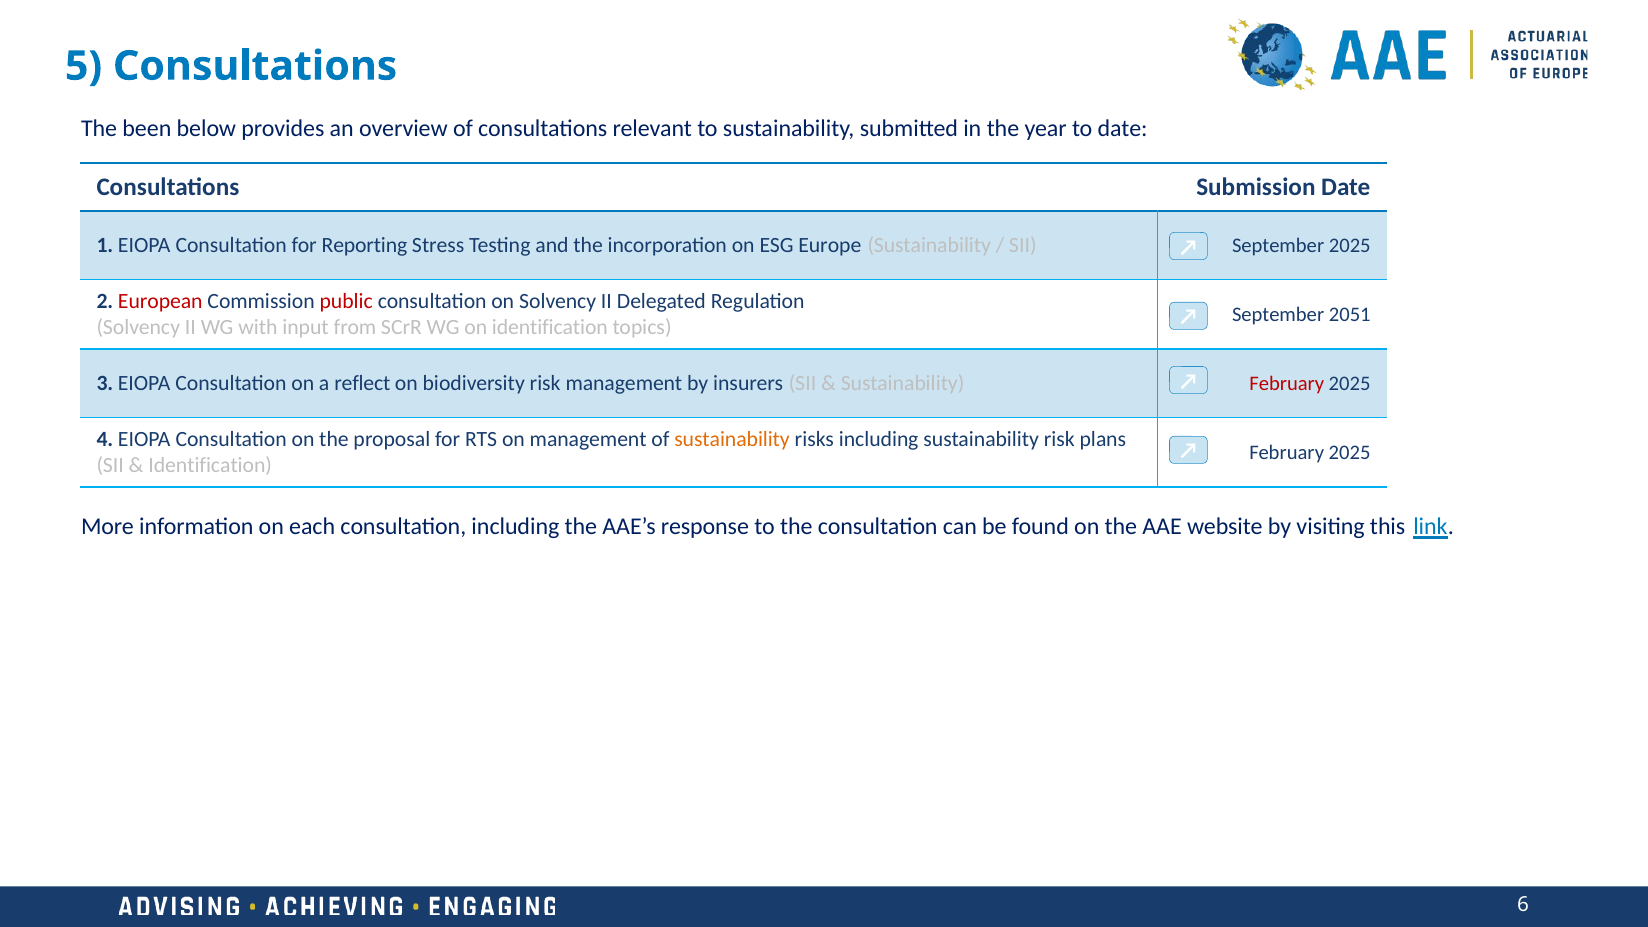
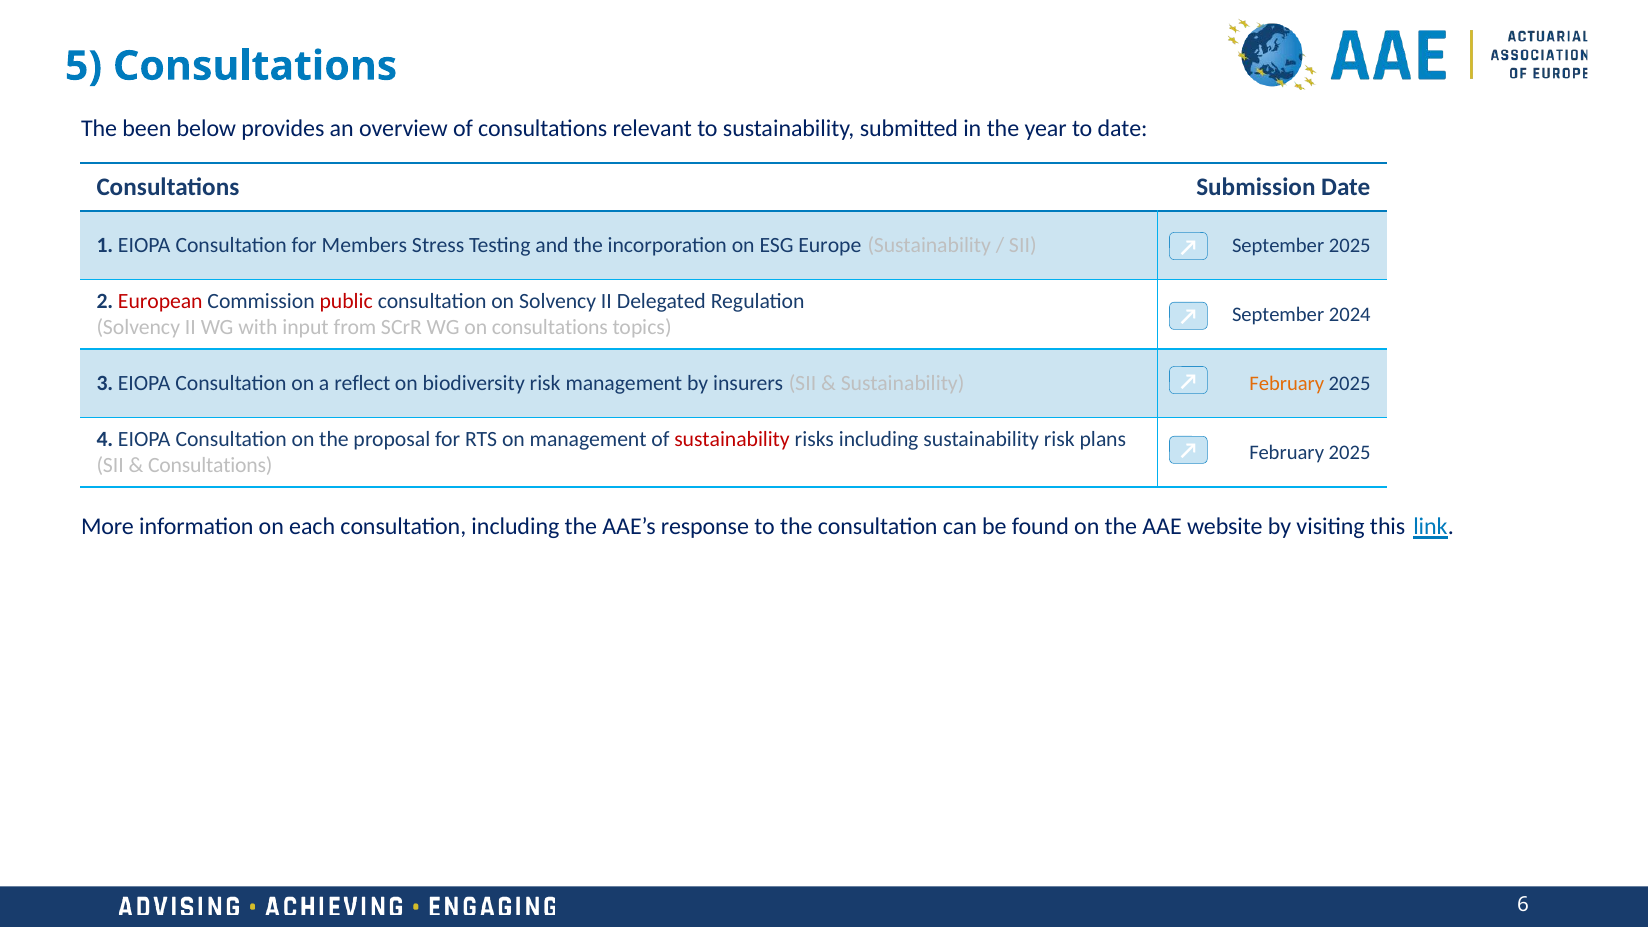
Reporting: Reporting -> Members
2051: 2051 -> 2024
on identification: identification -> consultations
February at (1287, 384) colour: red -> orange
sustainability at (732, 439) colour: orange -> red
Identification at (210, 466): Identification -> Consultations
